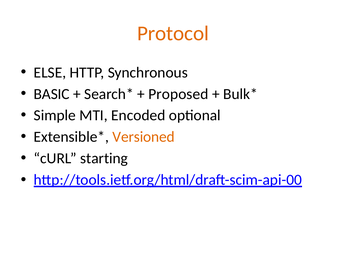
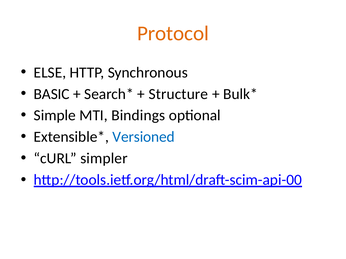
Proposed: Proposed -> Structure
Encoded: Encoded -> Bindings
Versioned colour: orange -> blue
starting: starting -> simpler
